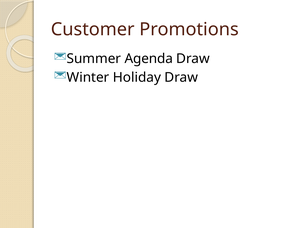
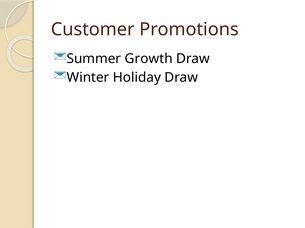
Agenda: Agenda -> Growth
